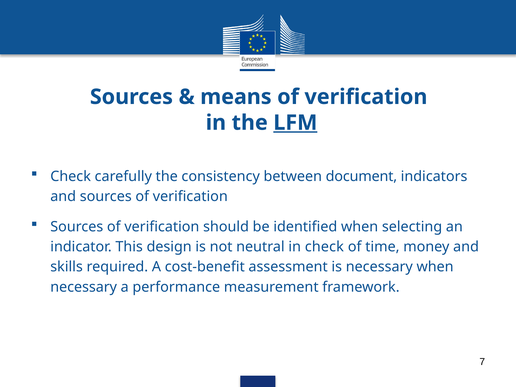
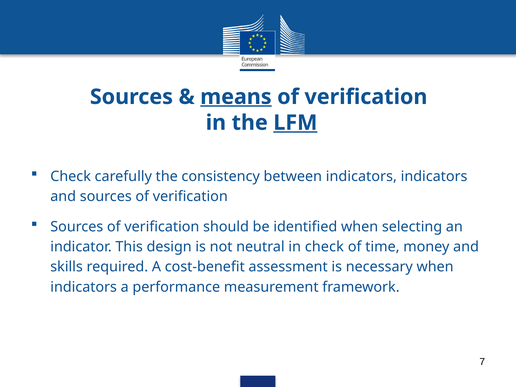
means underline: none -> present
between document: document -> indicators
necessary at (84, 287): necessary -> indicators
